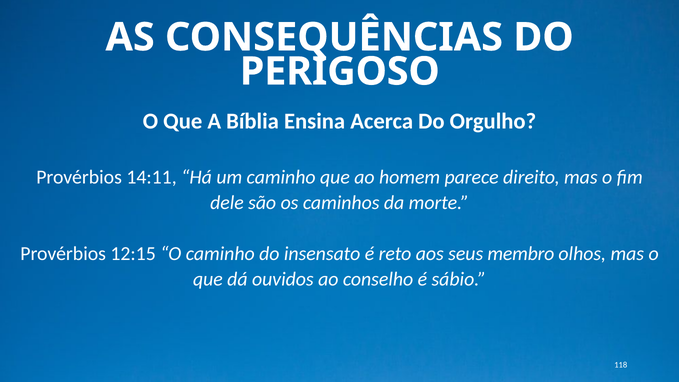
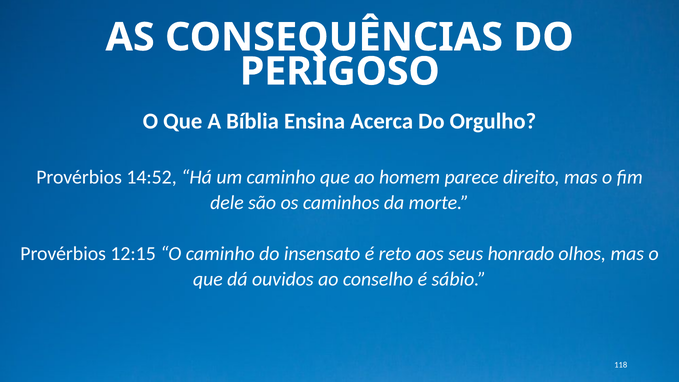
14:11: 14:11 -> 14:52
membro: membro -> honrado
